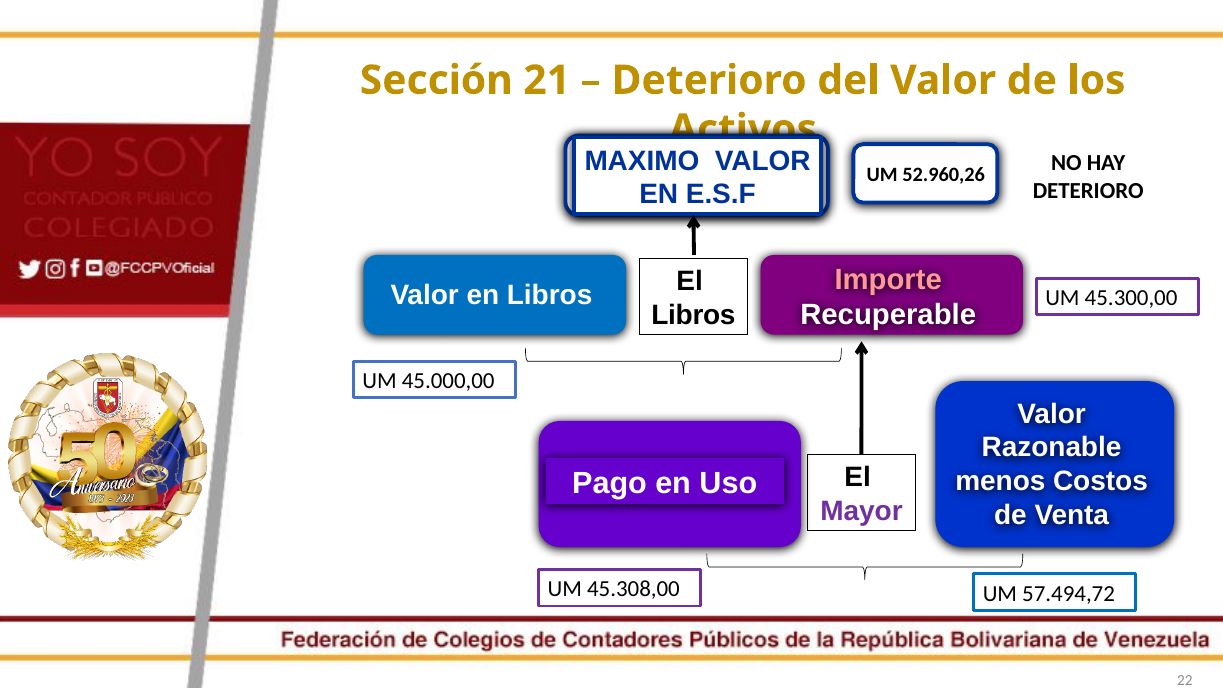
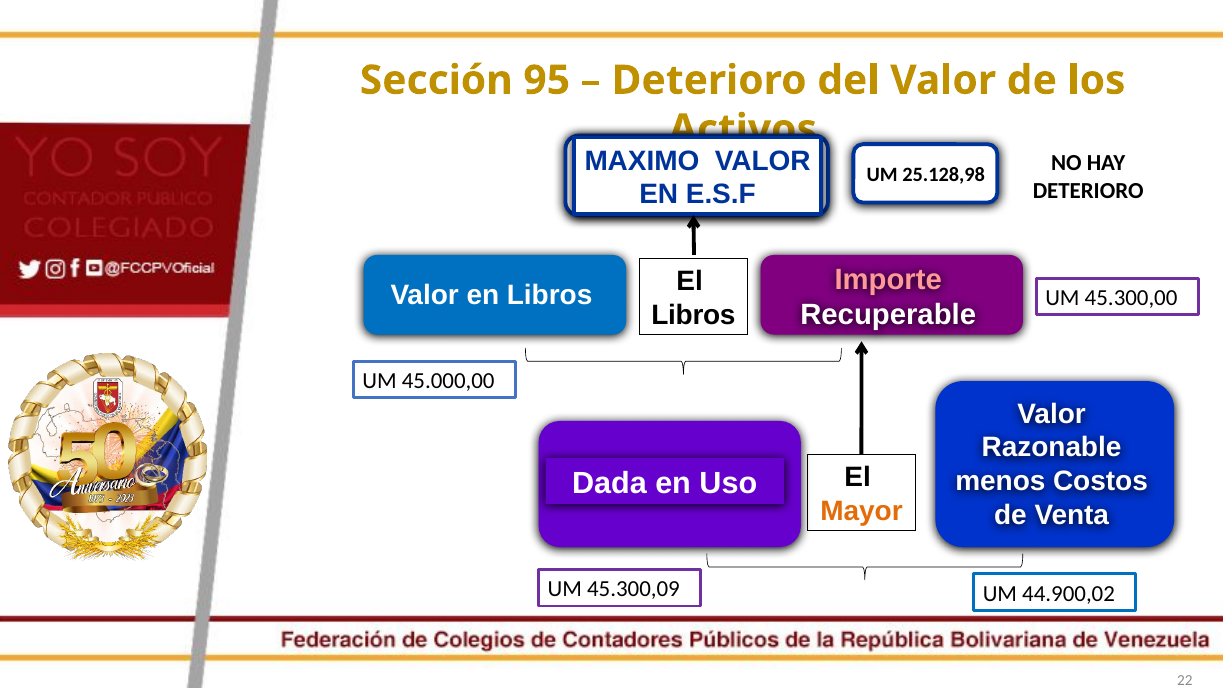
21: 21 -> 95
52.960,26: 52.960,26 -> 25.128,98
Pago: Pago -> Dada
Mayor colour: purple -> orange
45.308,00: 45.308,00 -> 45.300,09
57.494,72: 57.494,72 -> 44.900,02
